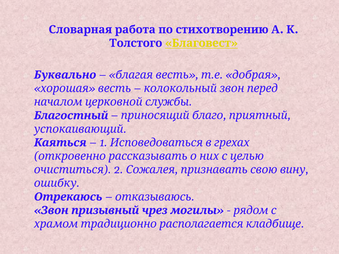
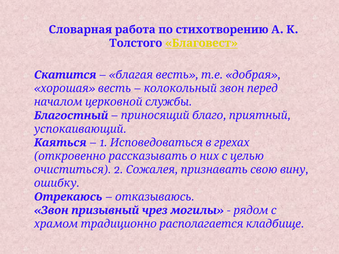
Буквально: Буквально -> Скатится
